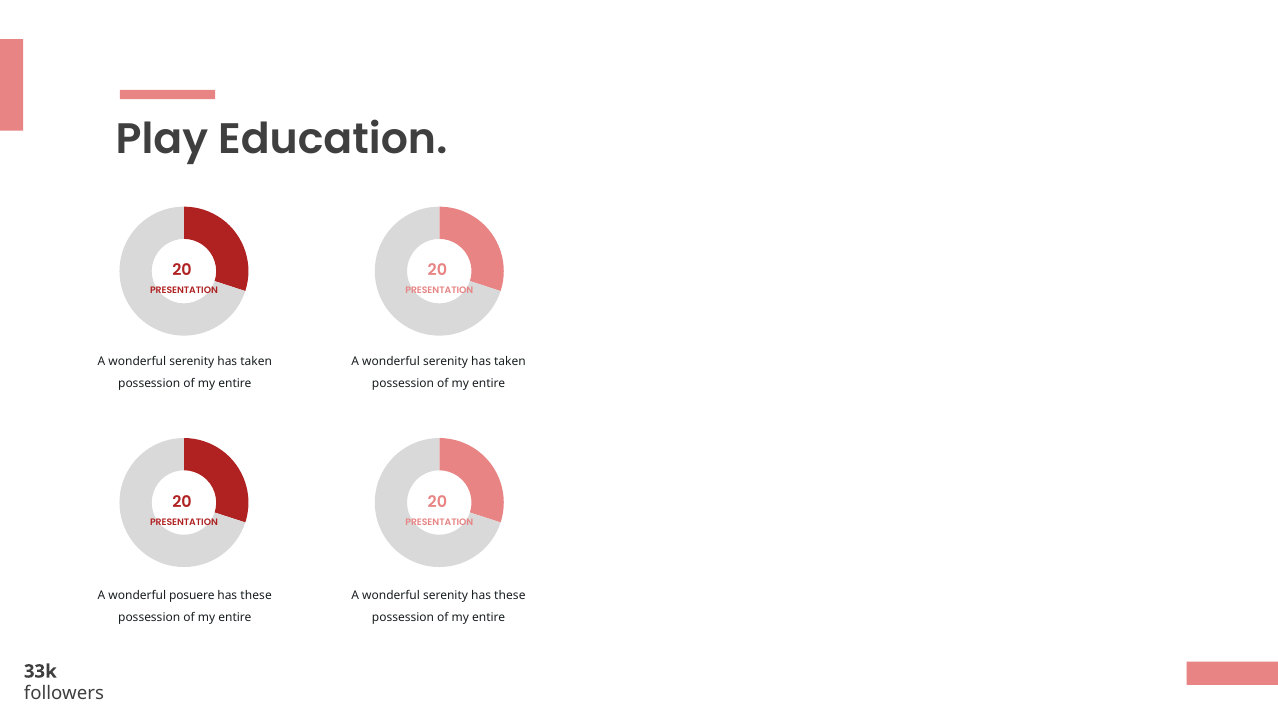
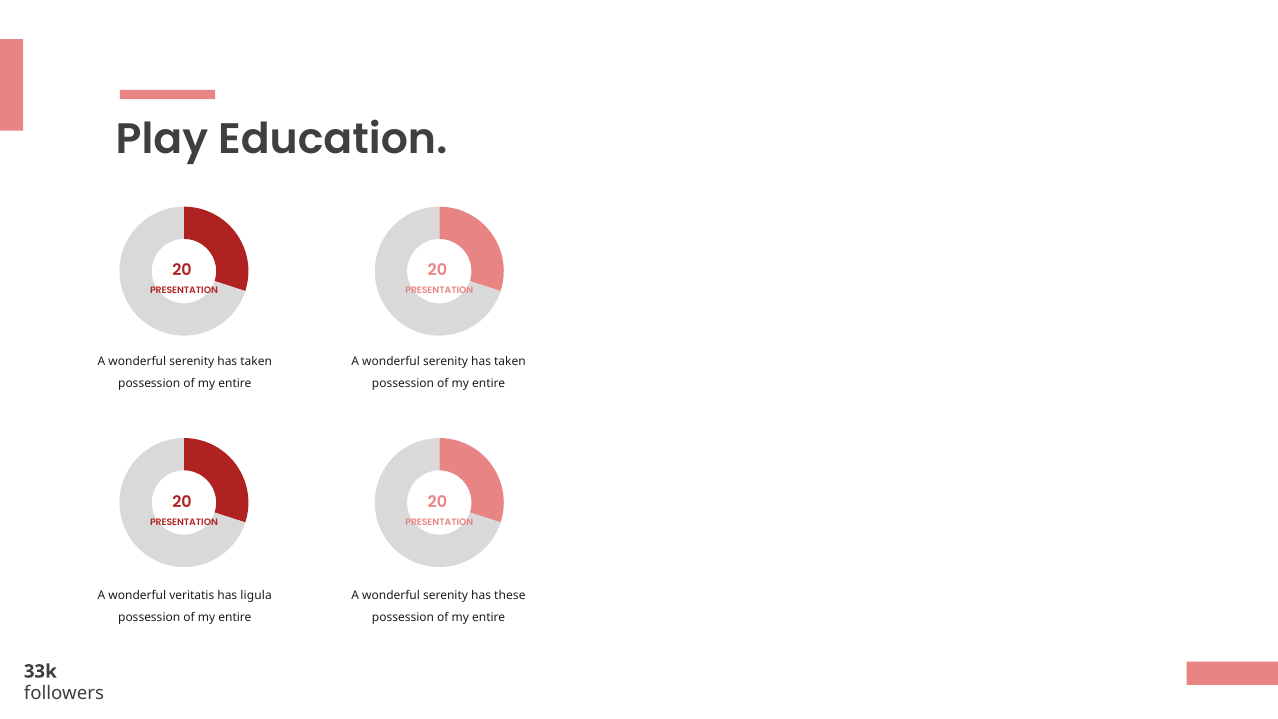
posuere: posuere -> veritatis
these at (256, 596): these -> ligula
